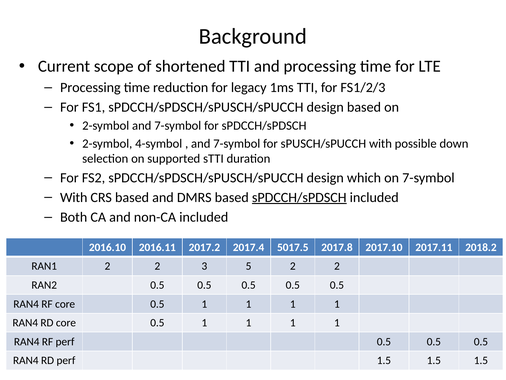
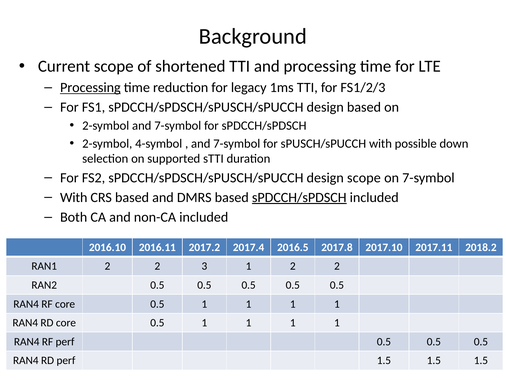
Processing at (90, 87) underline: none -> present
design which: which -> scope
5017.5: 5017.5 -> 2016.5
3 5: 5 -> 1
